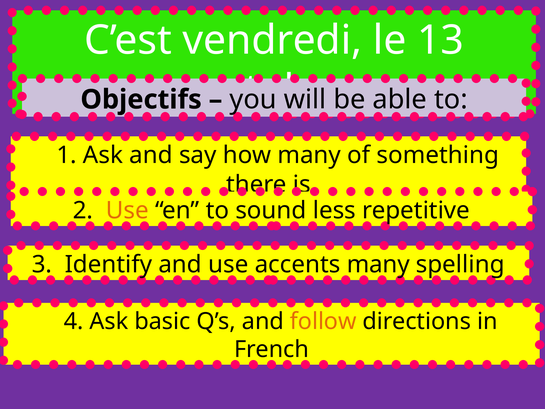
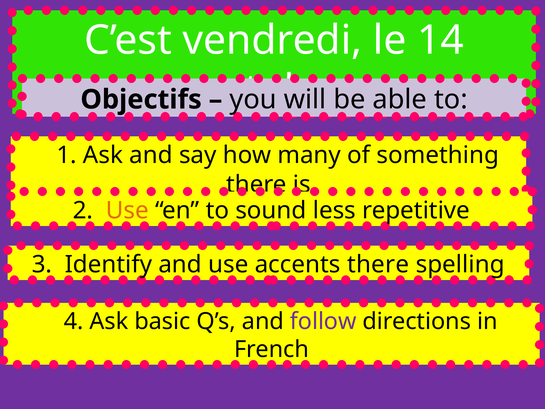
13: 13 -> 14
accents many: many -> there
follow colour: orange -> purple
